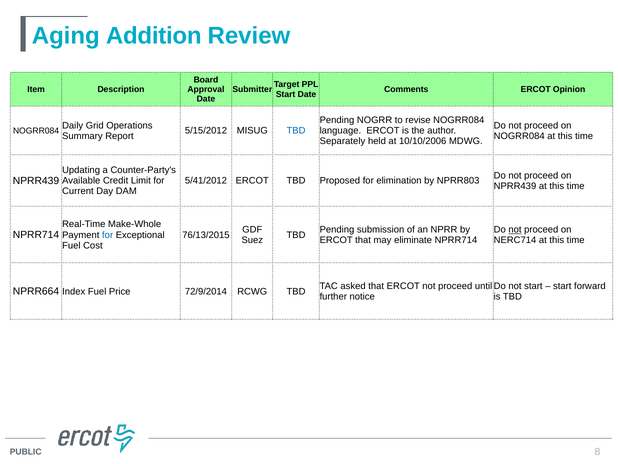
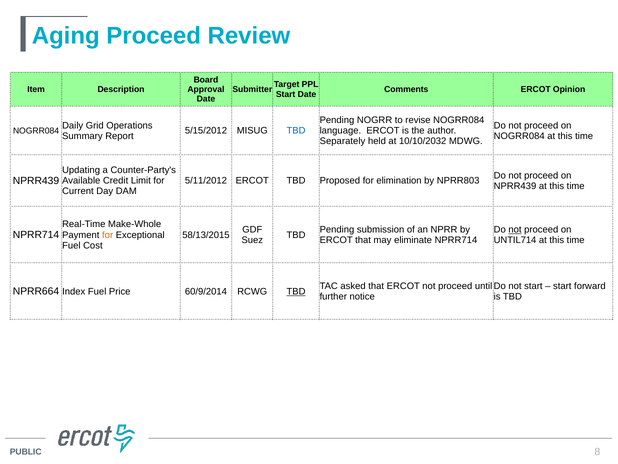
Aging Addition: Addition -> Proceed
10/10/2006: 10/10/2006 -> 10/10/2032
5/41/2012: 5/41/2012 -> 5/11/2012
for at (108, 235) colour: blue -> orange
76/13/2015: 76/13/2015 -> 58/13/2015
NERC714: NERC714 -> UNTIL714
72/9/2014: 72/9/2014 -> 60/9/2014
TBD at (296, 291) underline: none -> present
